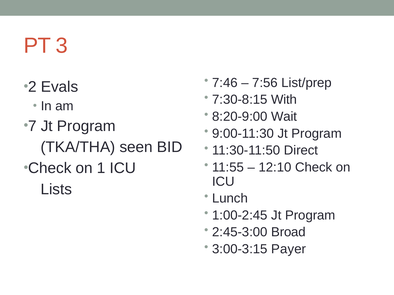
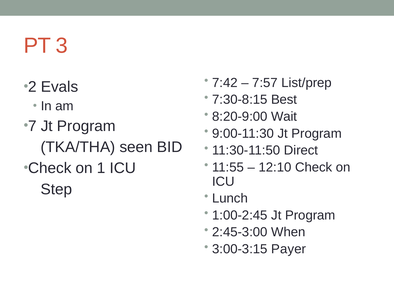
7:46: 7:46 -> 7:42
7:56: 7:56 -> 7:57
With: With -> Best
Lists: Lists -> Step
Broad: Broad -> When
